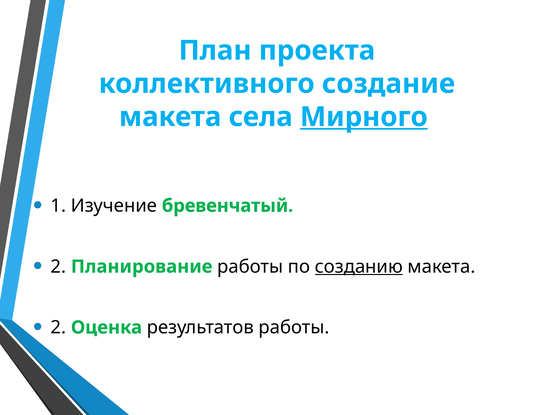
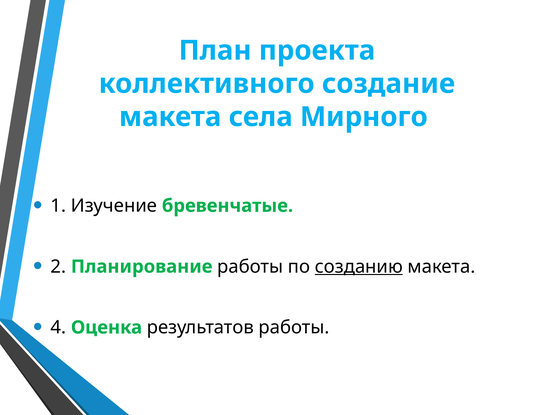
Мирного underline: present -> none
бревенчатый: бревенчатый -> бревенчатые
2 at (58, 328): 2 -> 4
